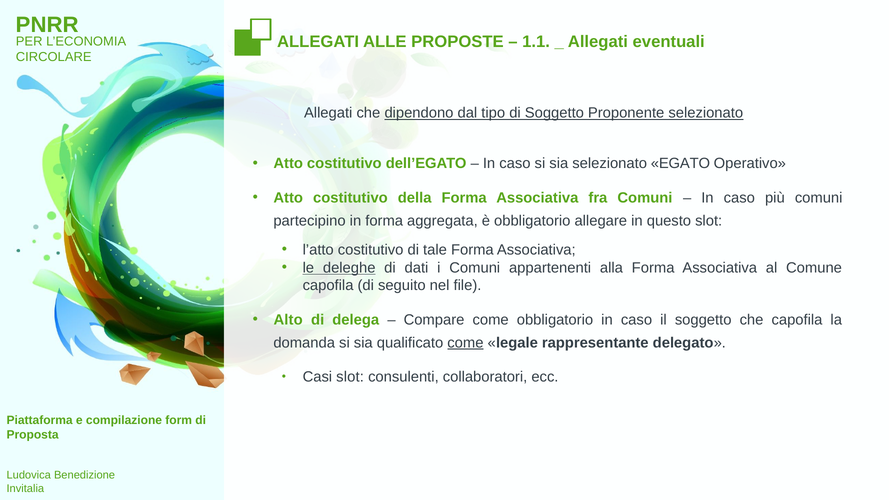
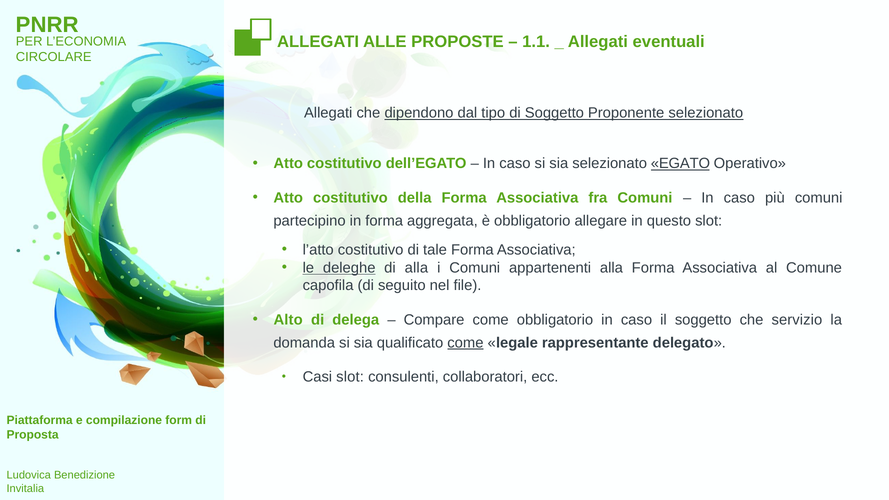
EGATO underline: none -> present
di dati: dati -> alla
che capofila: capofila -> servizio
